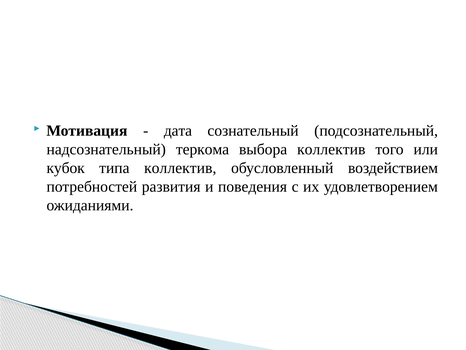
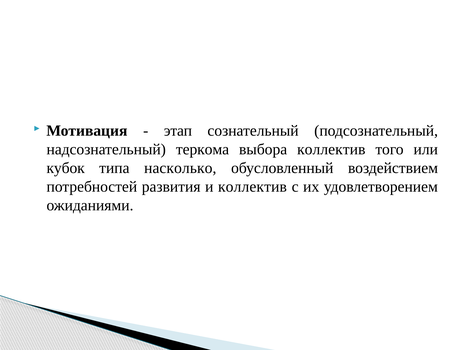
дата: дата -> этап
типа коллектив: коллектив -> насколько
и поведения: поведения -> коллектив
